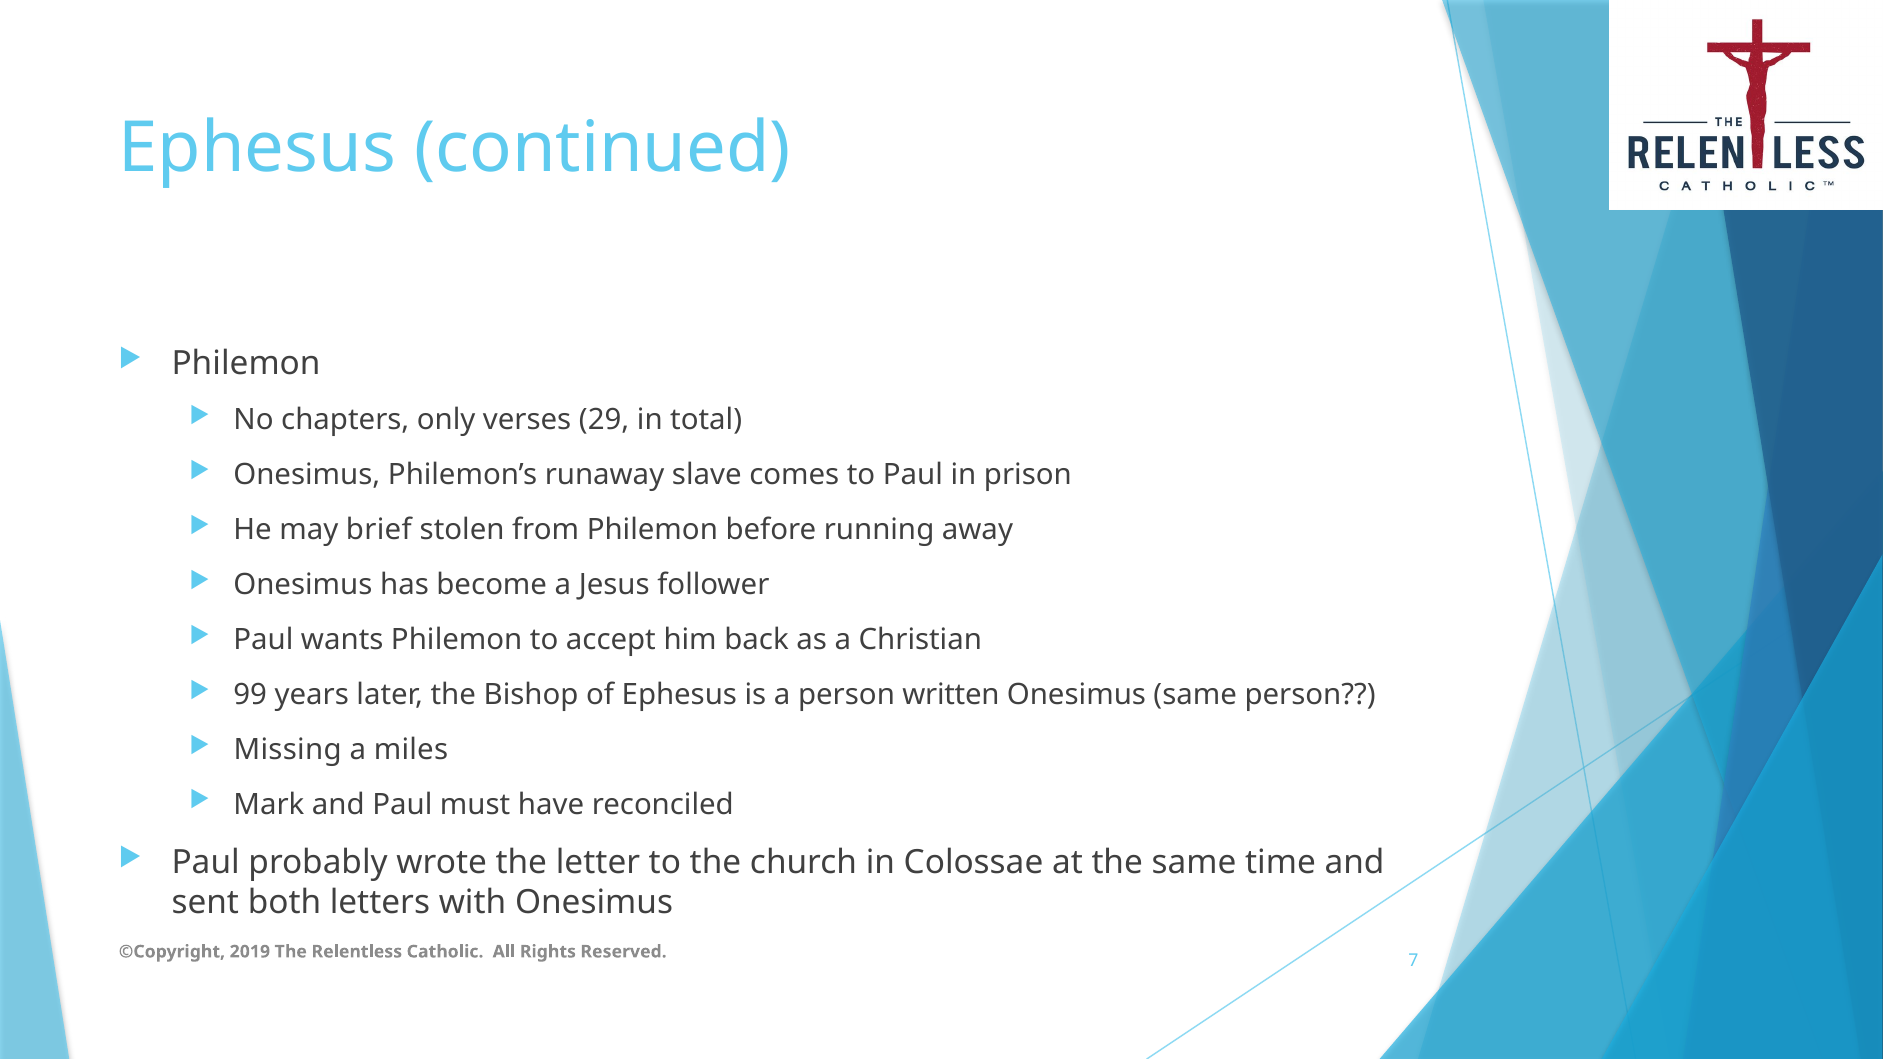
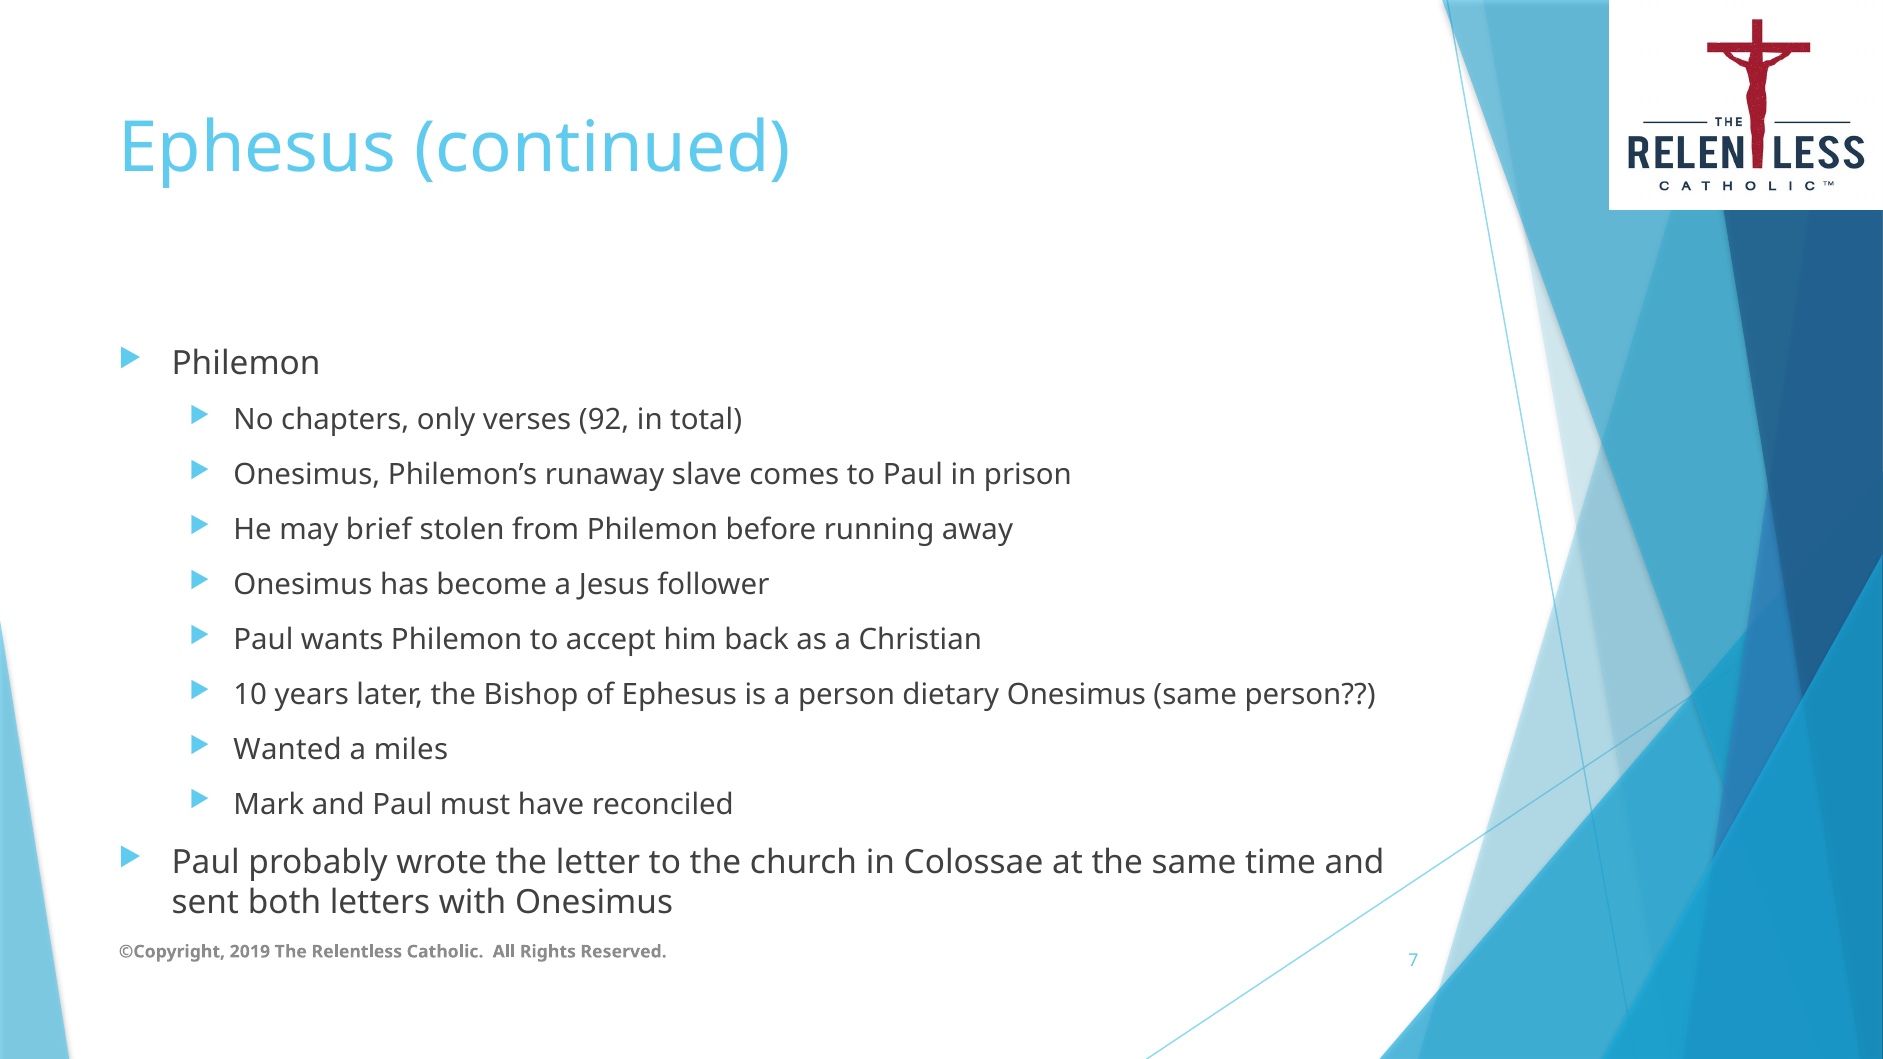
29: 29 -> 92
99: 99 -> 10
written: written -> dietary
Missing: Missing -> Wanted
